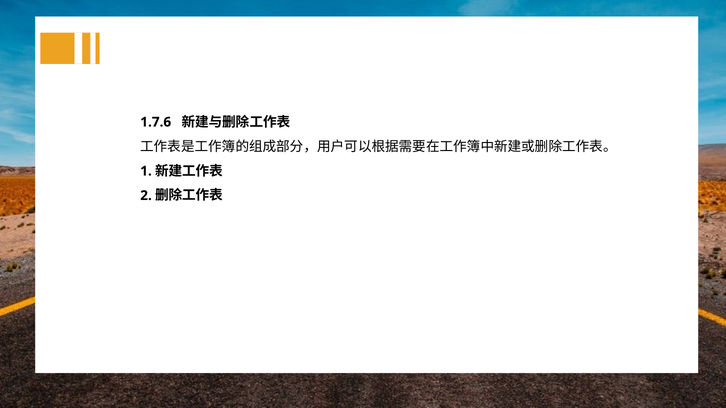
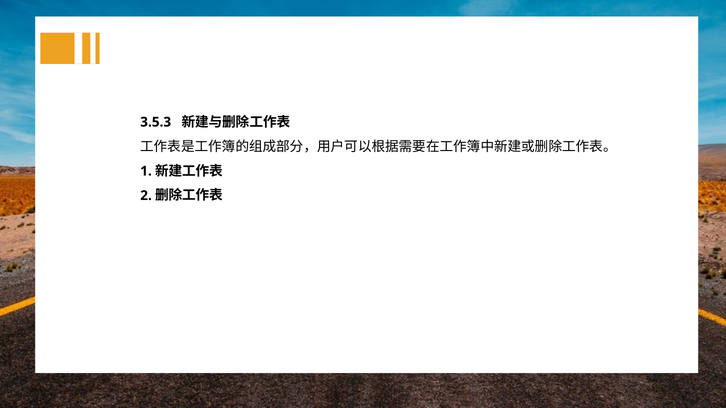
1.7.6: 1.7.6 -> 3.5.3
